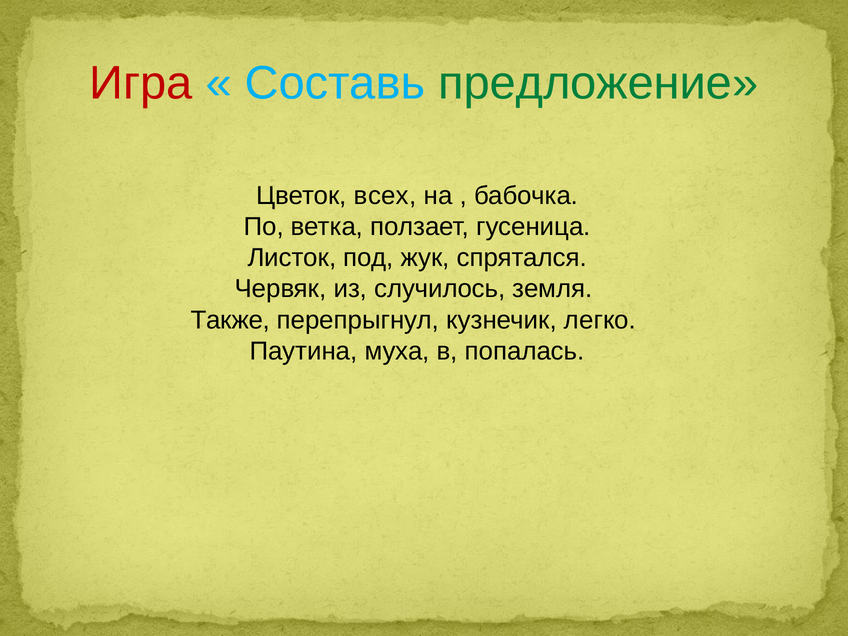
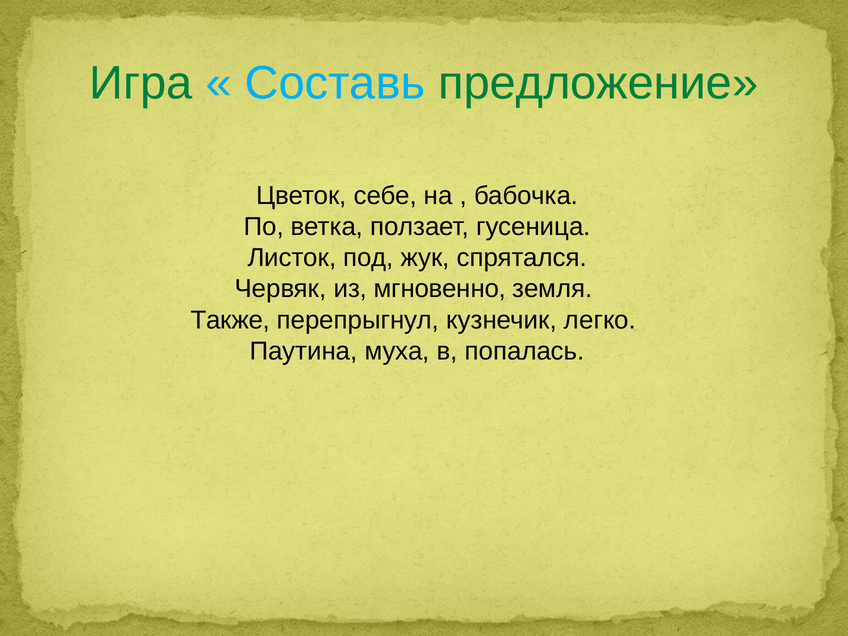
Игра colour: red -> green
всех: всех -> себе
случилось: случилось -> мгновенно
